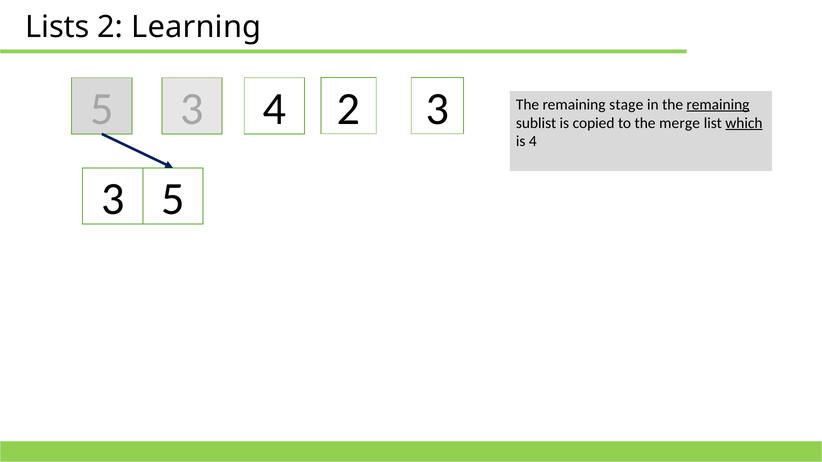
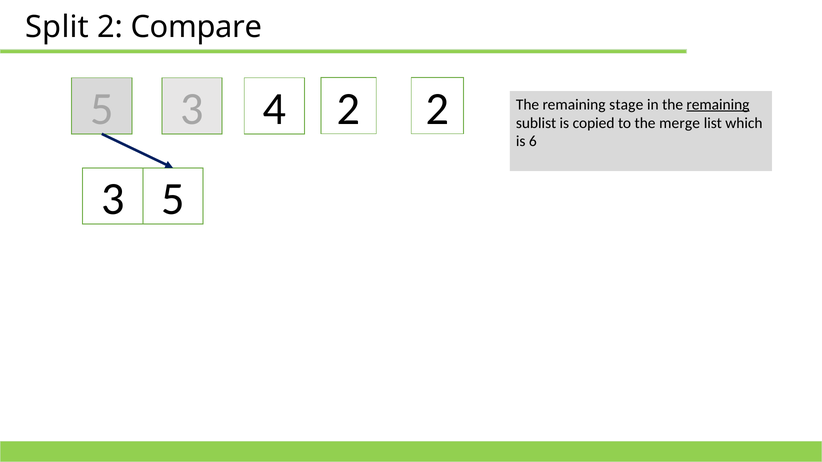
Lists: Lists -> Split
Learning: Learning -> Compare
3 4 3: 3 -> 2
which underline: present -> none
is 4: 4 -> 6
